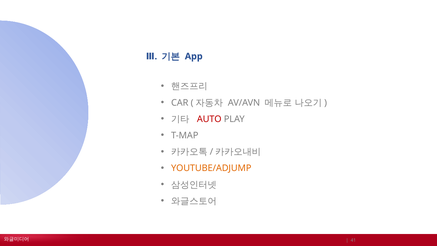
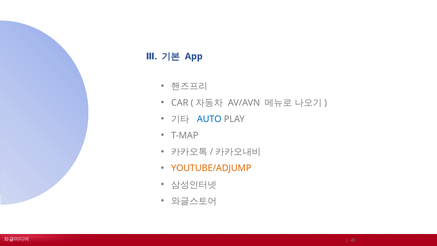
AUTO colour: red -> blue
